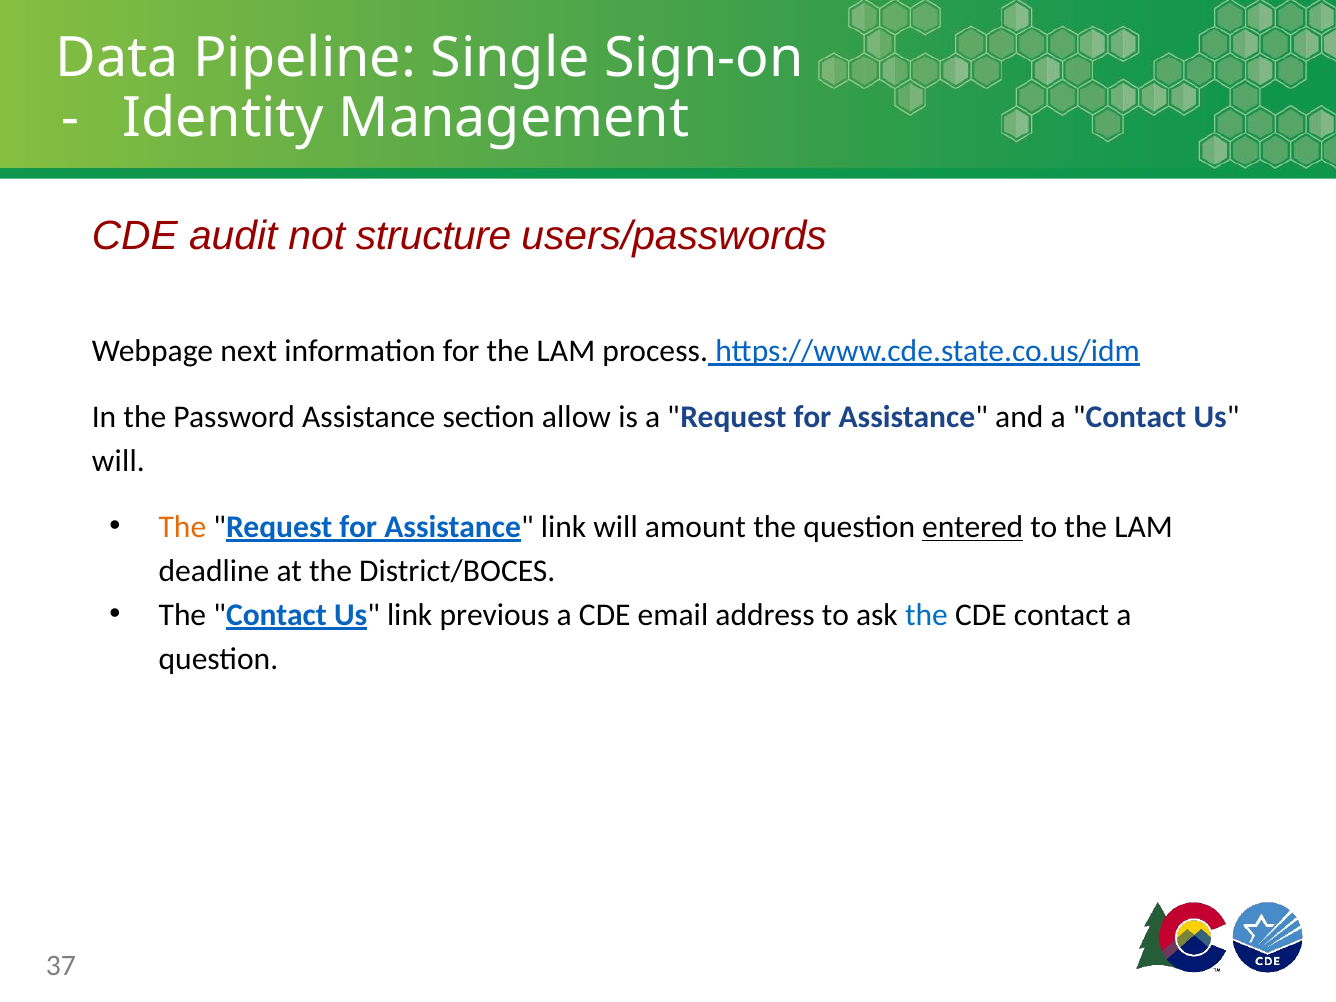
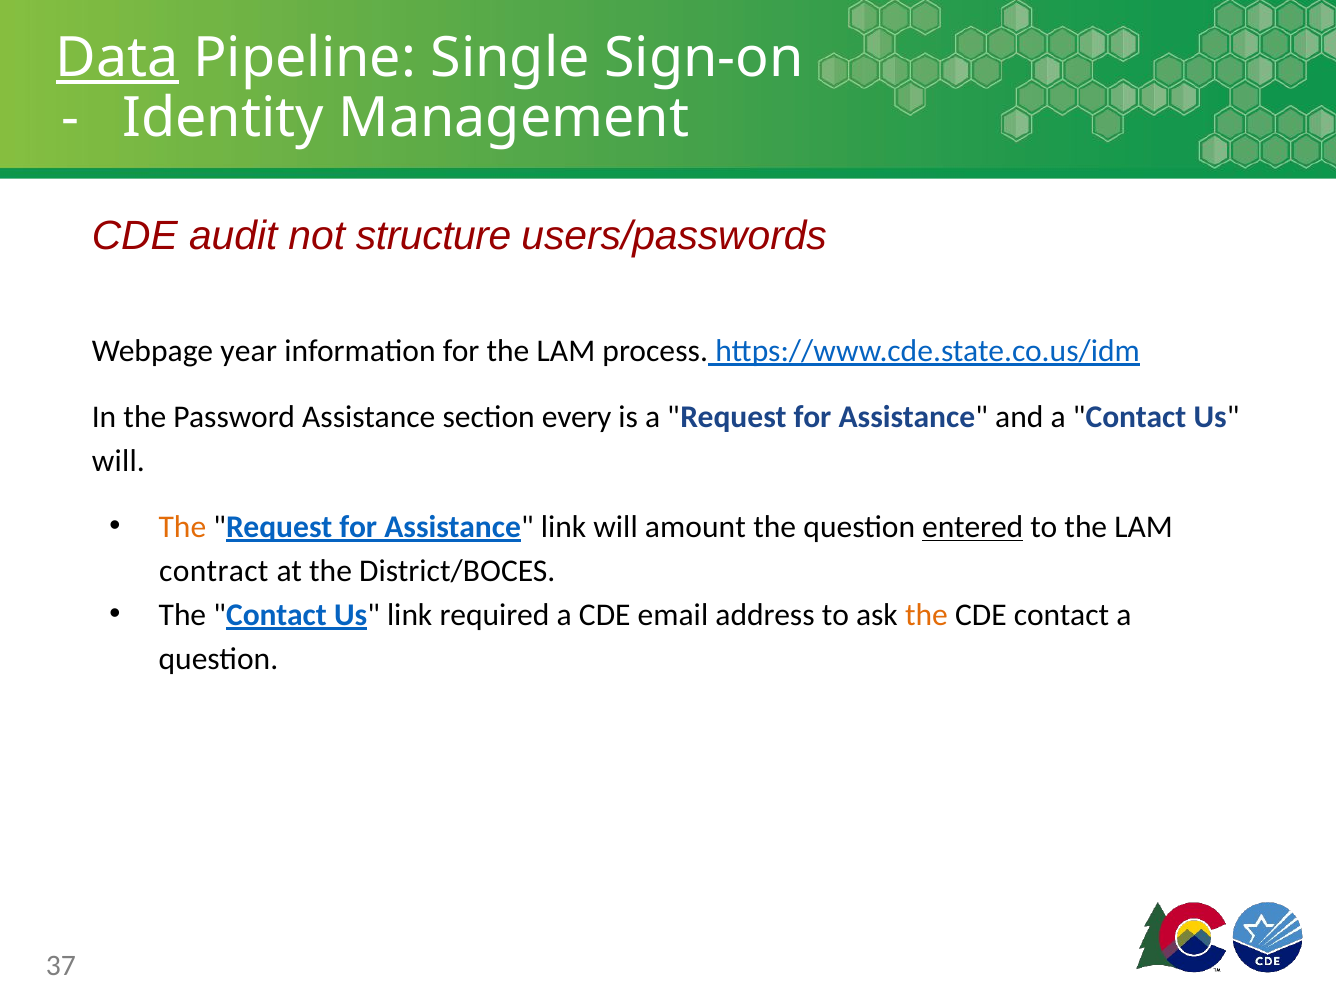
Data underline: none -> present
next: next -> year
allow: allow -> every
deadline: deadline -> contract
previous: previous -> required
the at (926, 615) colour: blue -> orange
